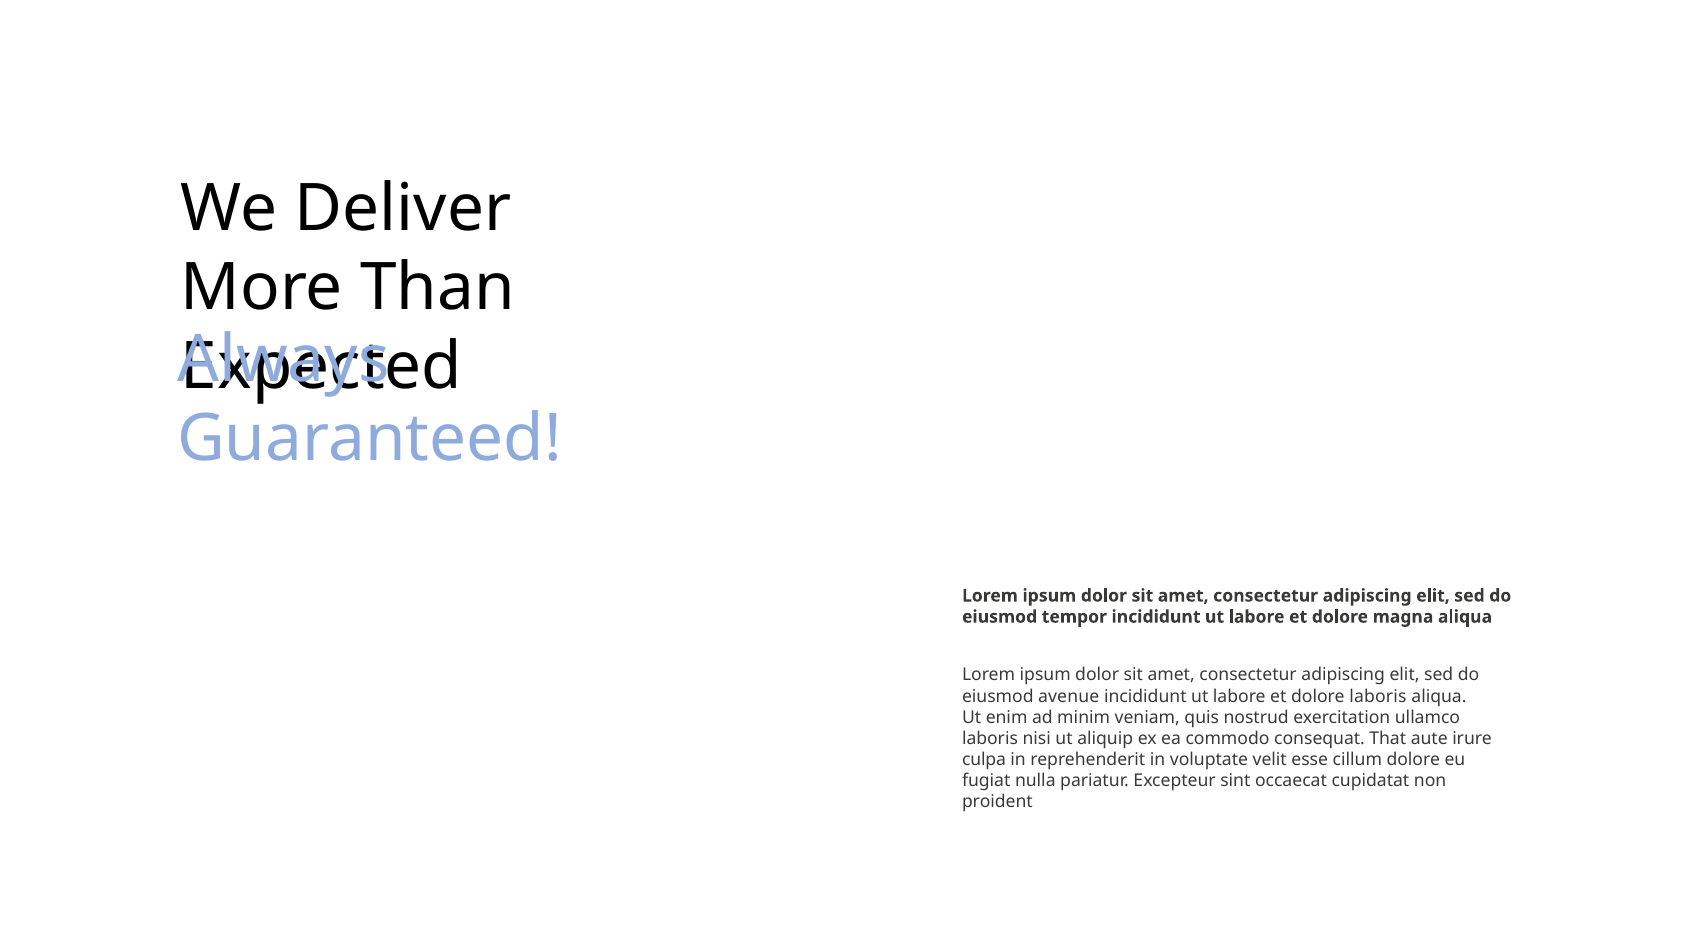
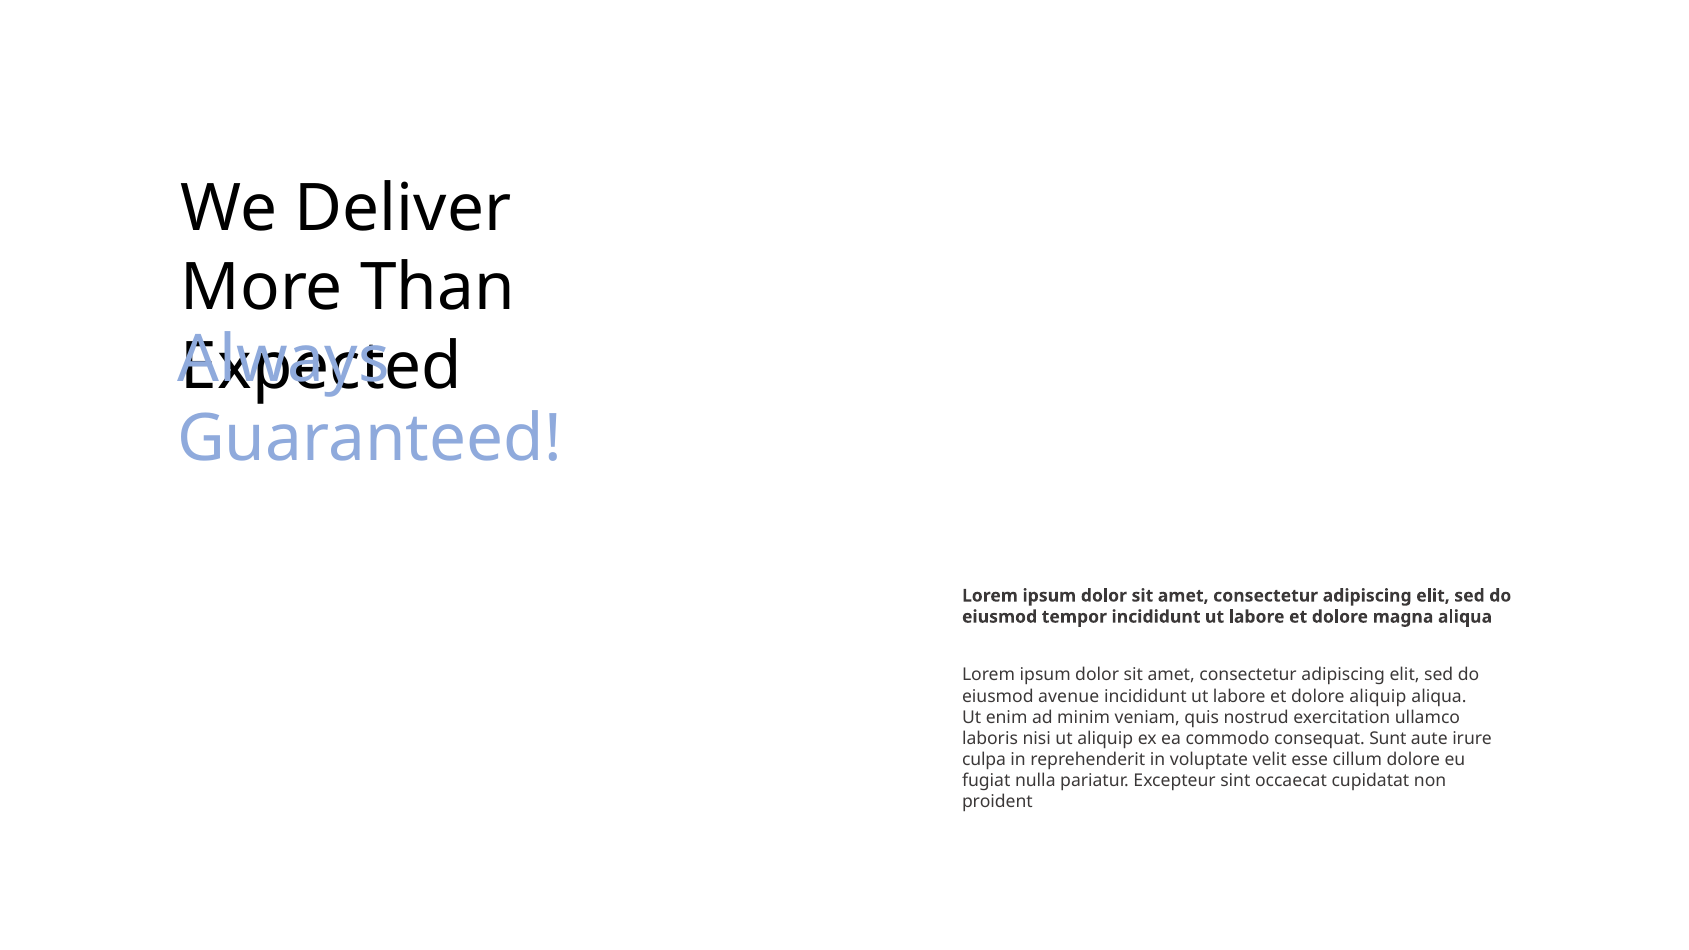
dolore laboris: laboris -> aliquip
That: That -> Sunt
